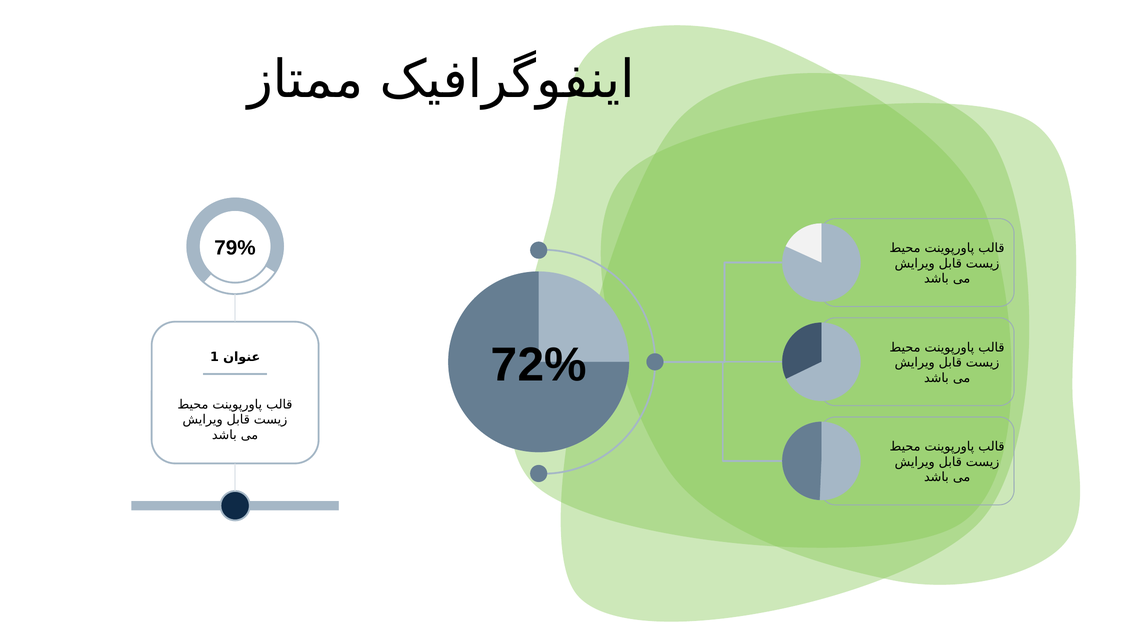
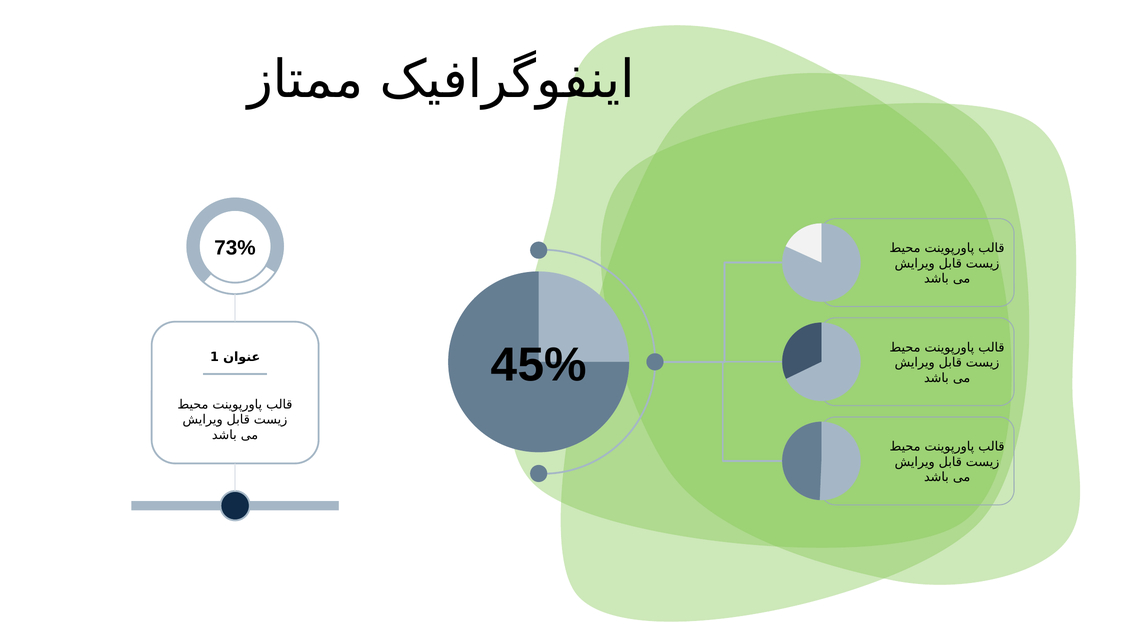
79%: 79% -> 73%
72%: 72% -> 45%
